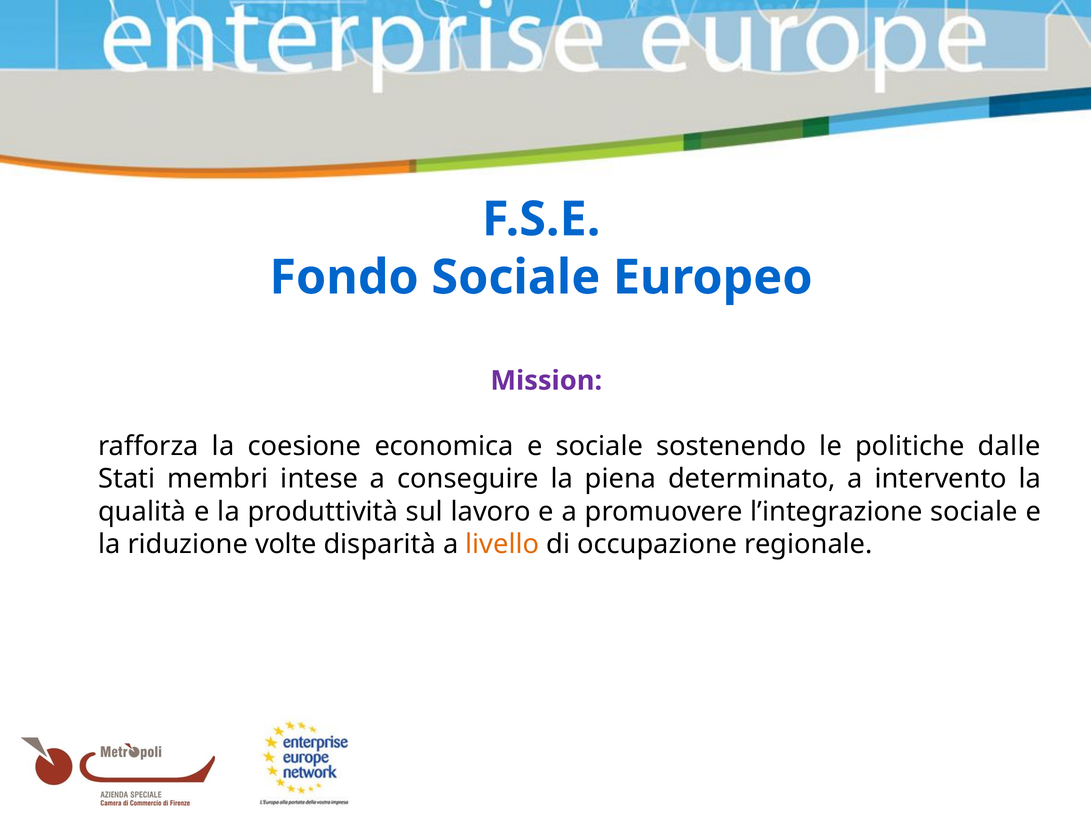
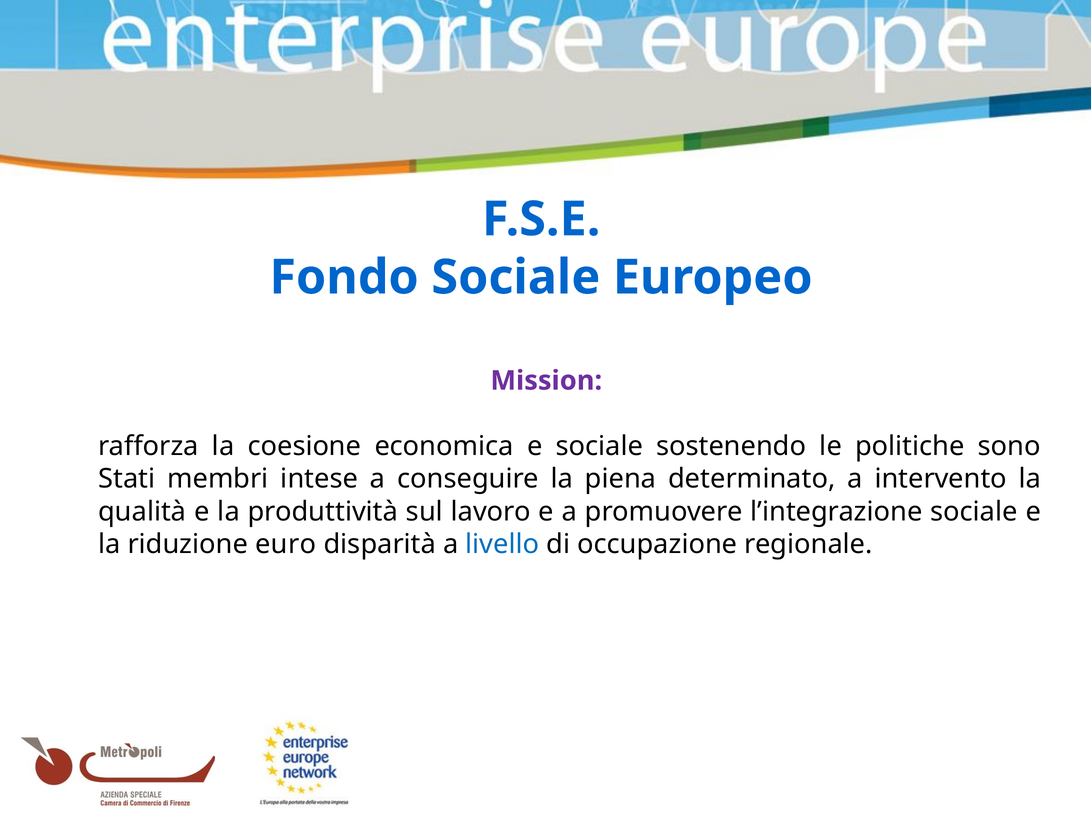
dalle: dalle -> sono
volte: volte -> euro
livello colour: orange -> blue
